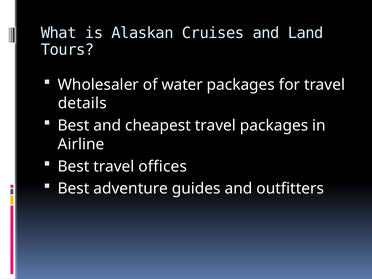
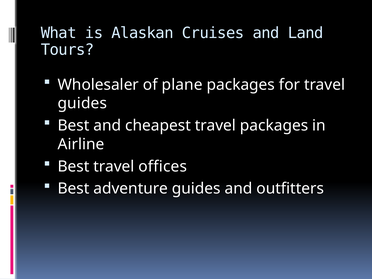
water: water -> plane
details at (82, 103): details -> guides
